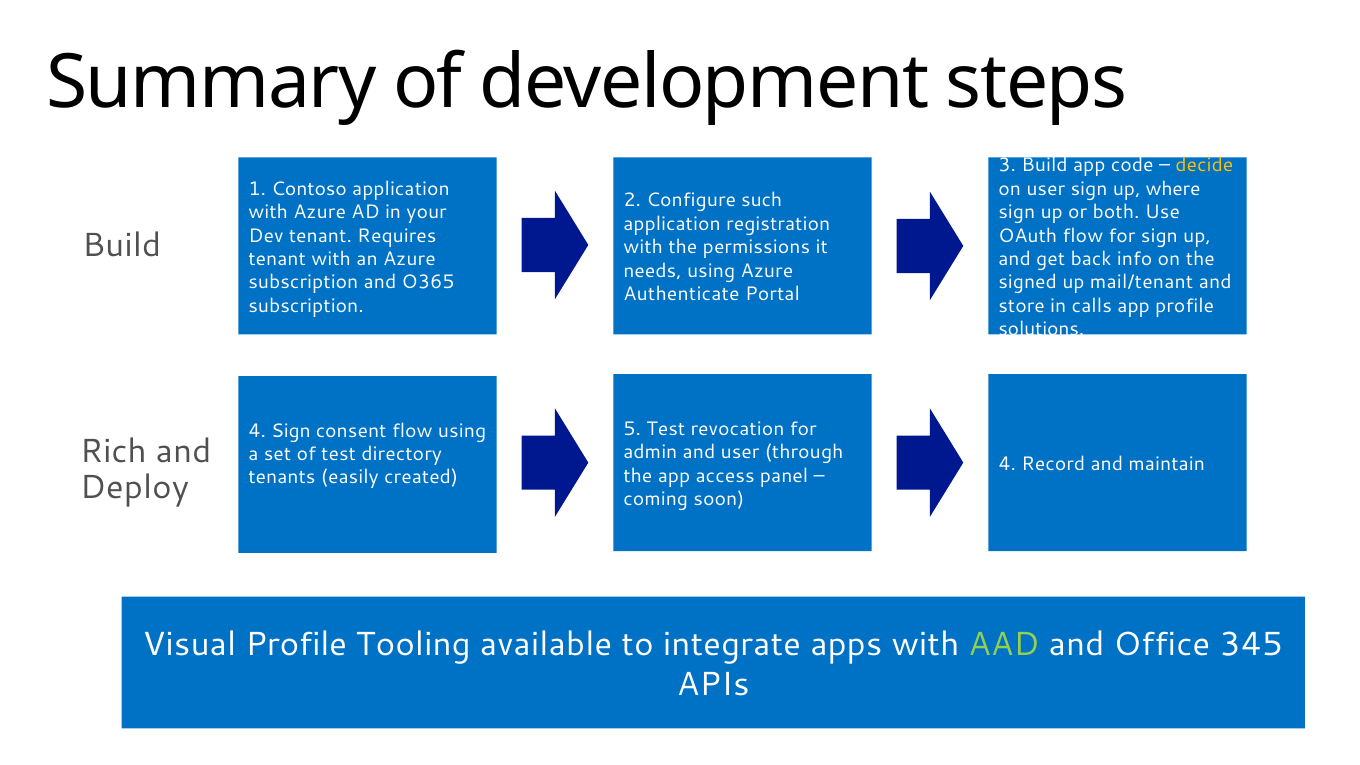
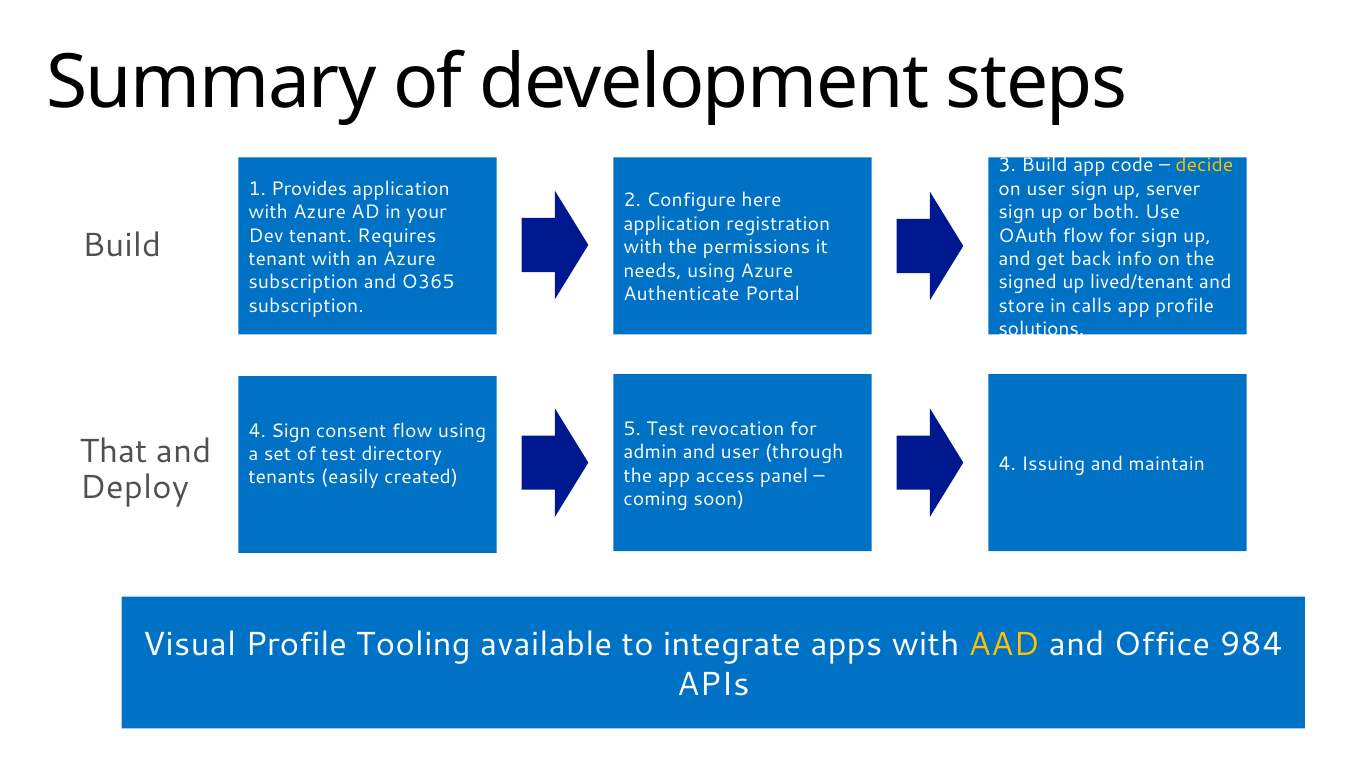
Contoso: Contoso -> Provides
where: where -> server
such: such -> here
mail/tenant: mail/tenant -> lived/tenant
Rich: Rich -> That
Record: Record -> Issuing
AAD colour: light green -> yellow
345: 345 -> 984
